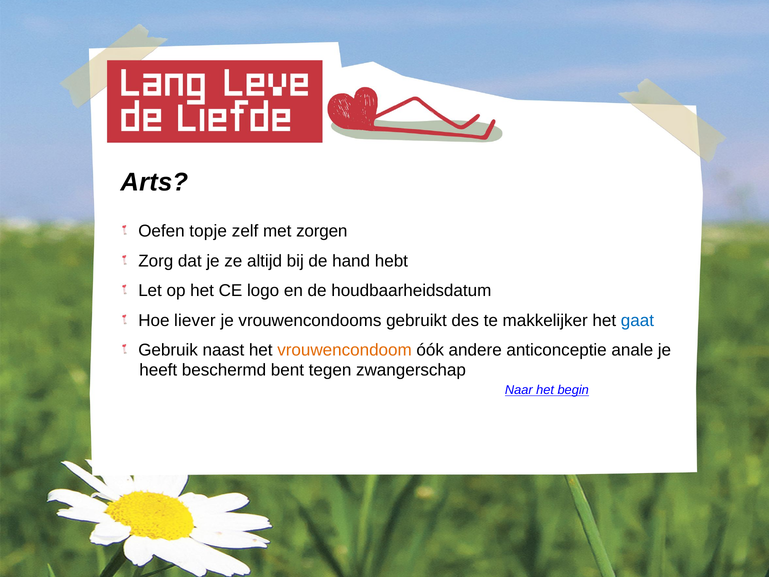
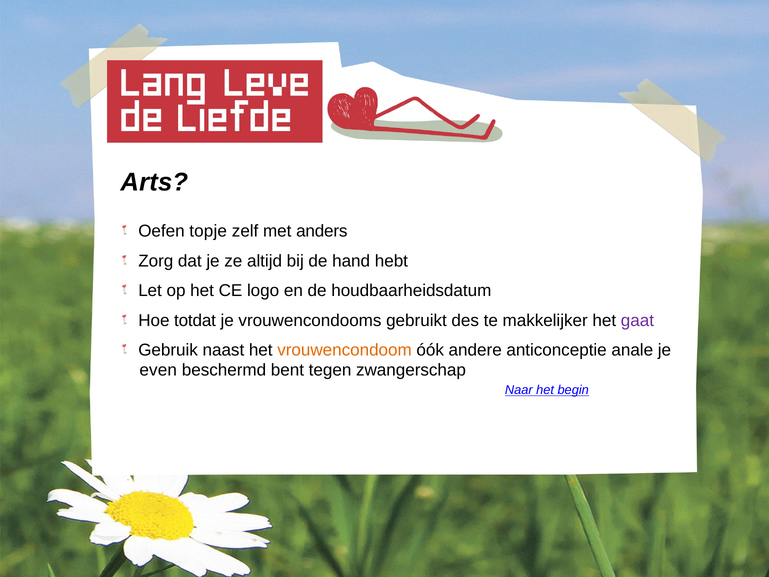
zorgen: zorgen -> anders
liever: liever -> totdat
gaat colour: blue -> purple
heeft: heeft -> even
